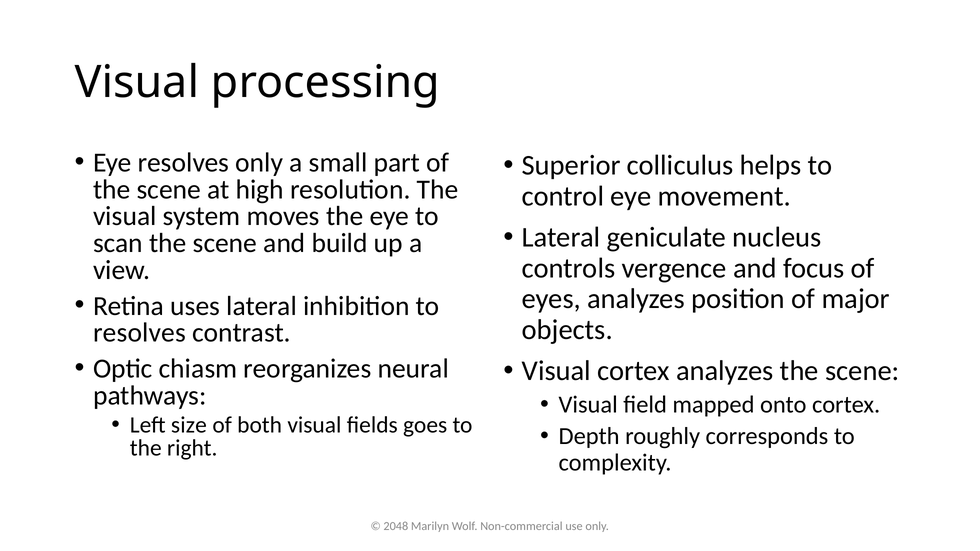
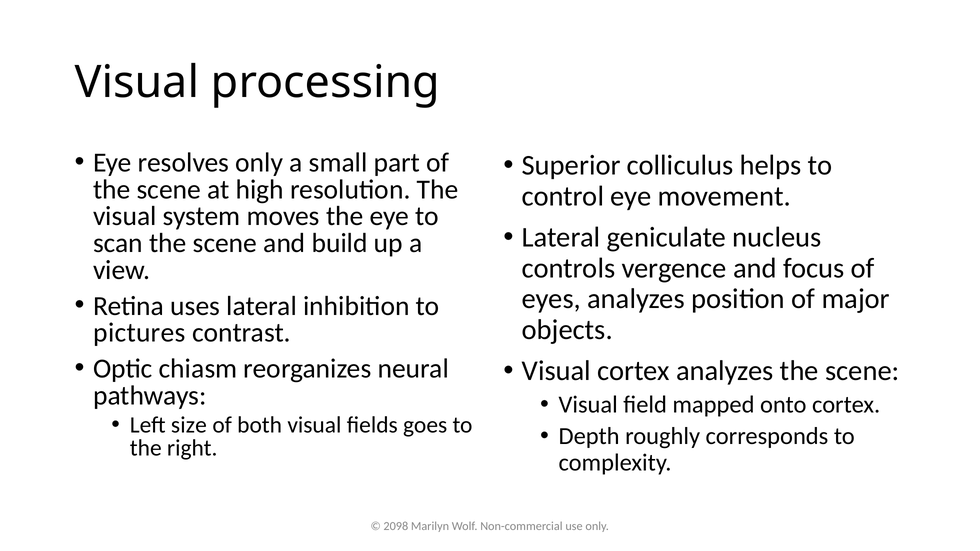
resolves at (140, 333): resolves -> pictures
2048: 2048 -> 2098
